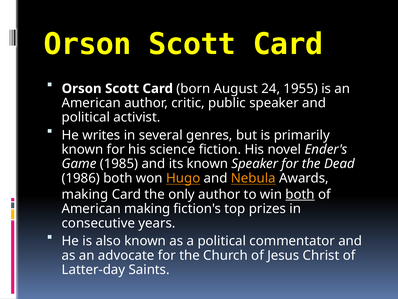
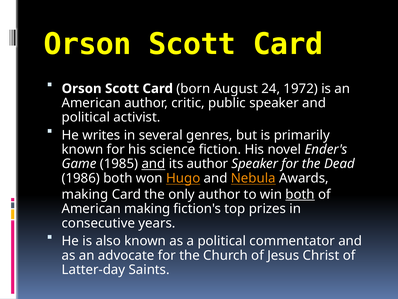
1955: 1955 -> 1972
and at (153, 164) underline: none -> present
its known: known -> author
